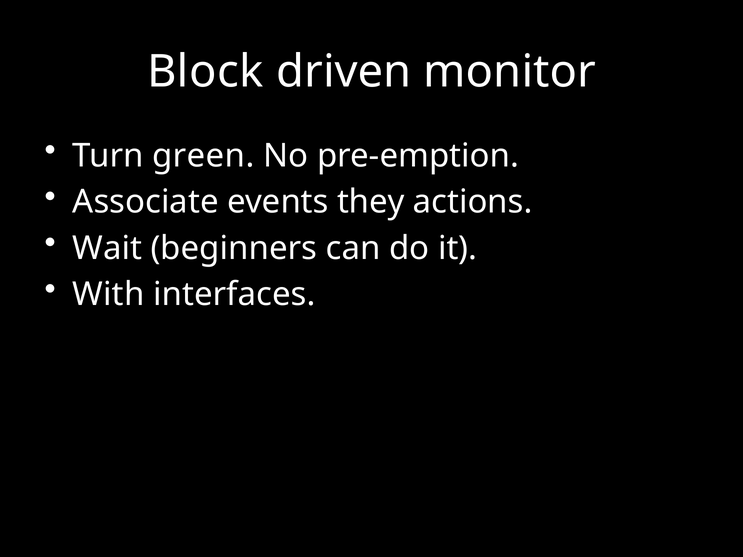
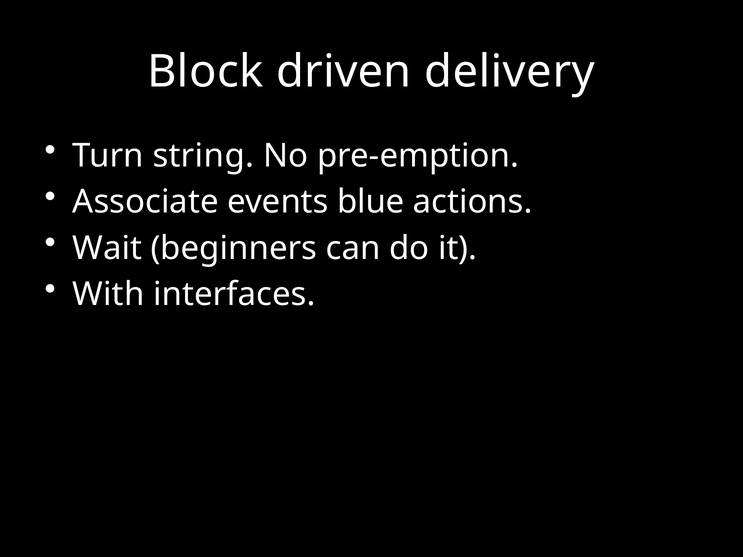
monitor: monitor -> delivery
green: green -> string
they: they -> blue
